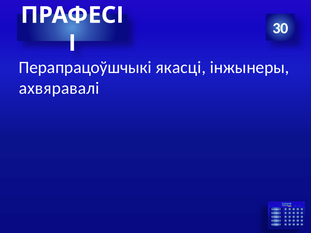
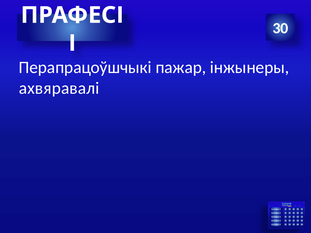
якасці: якасці -> пажар
